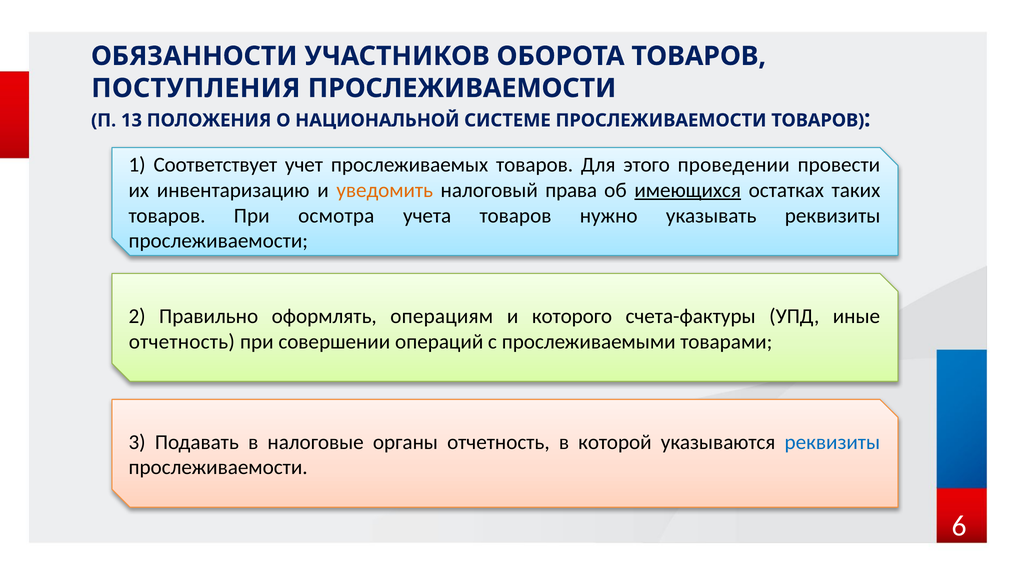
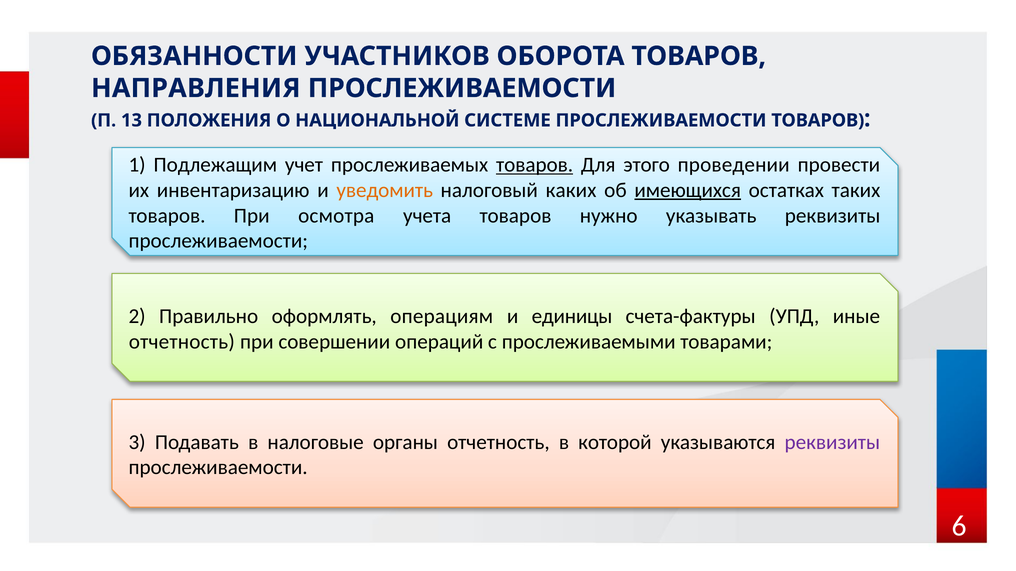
ПОСТУПЛЕНИЯ: ПОСТУПЛЕНИЯ -> НАПРАВЛЕНИЯ
Соответствует: Соответствует -> Подлежащим
товаров at (535, 165) underline: none -> present
права: права -> каких
которого: которого -> единицы
реквизиты at (832, 442) colour: blue -> purple
